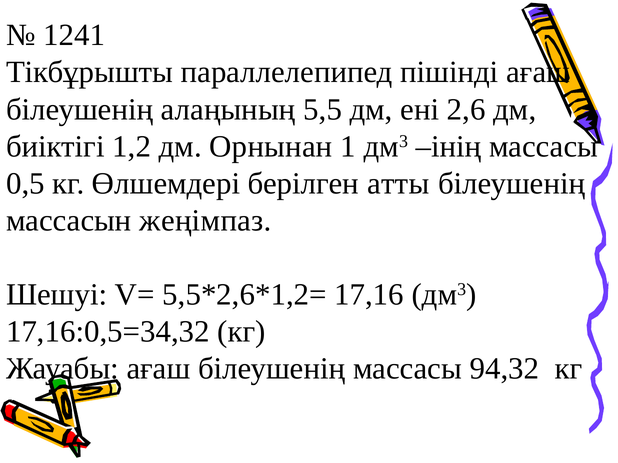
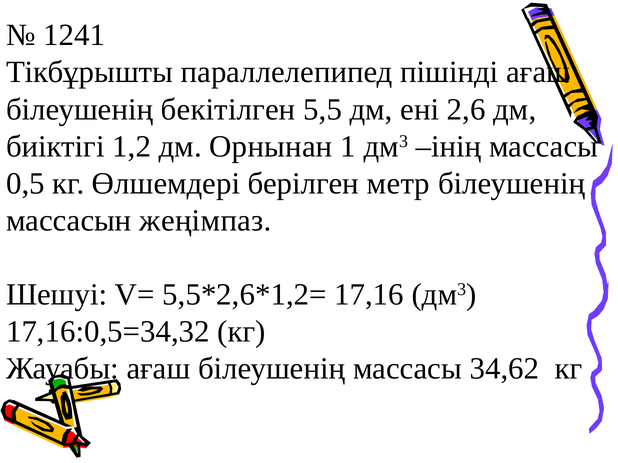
алаңының: алаңының -> бекітілген
атты: атты -> метр
94,32: 94,32 -> 34,62
